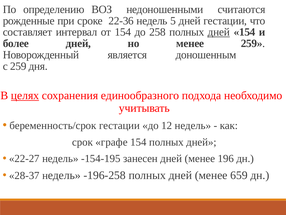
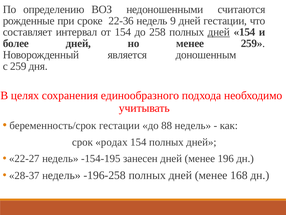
5: 5 -> 9
целях underline: present -> none
12: 12 -> 88
графе: графе -> родах
659: 659 -> 168
